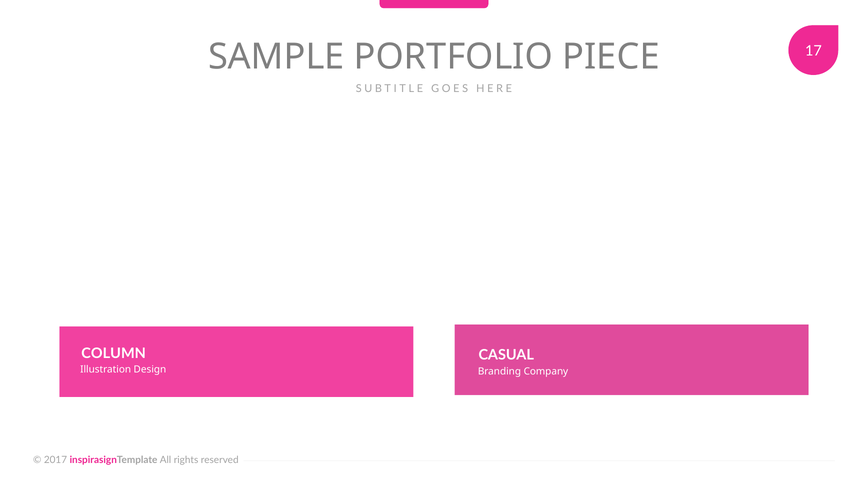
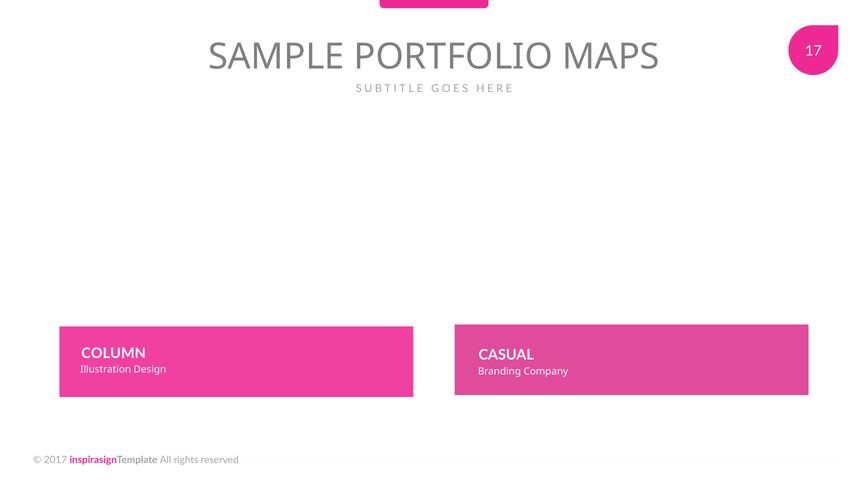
PIECE: PIECE -> MAPS
